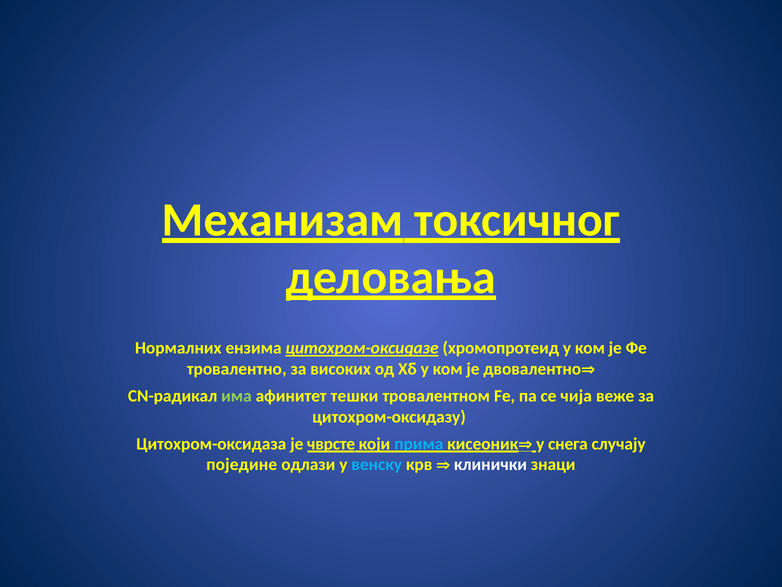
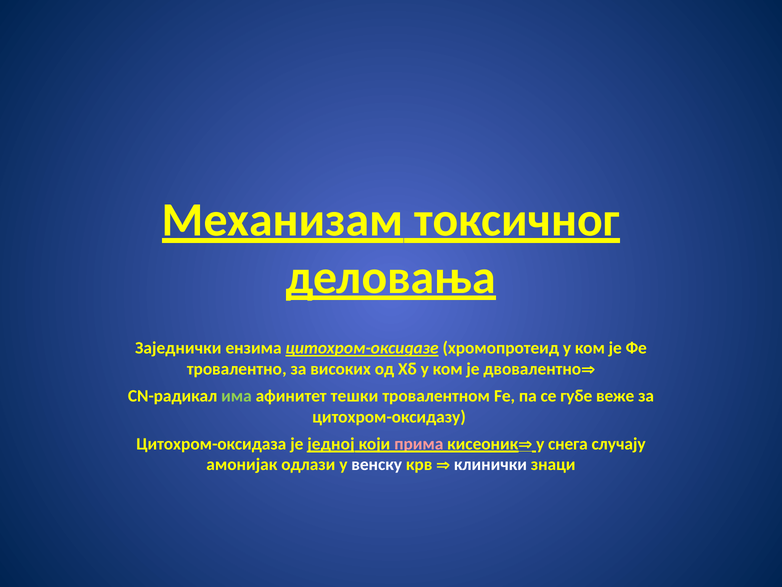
Нормалних: Нормалних -> Заједнички
чија: чија -> губе
чврсте: чврсте -> једној
прима colour: light blue -> pink
поједине: поједине -> амонијак
венску colour: light blue -> white
